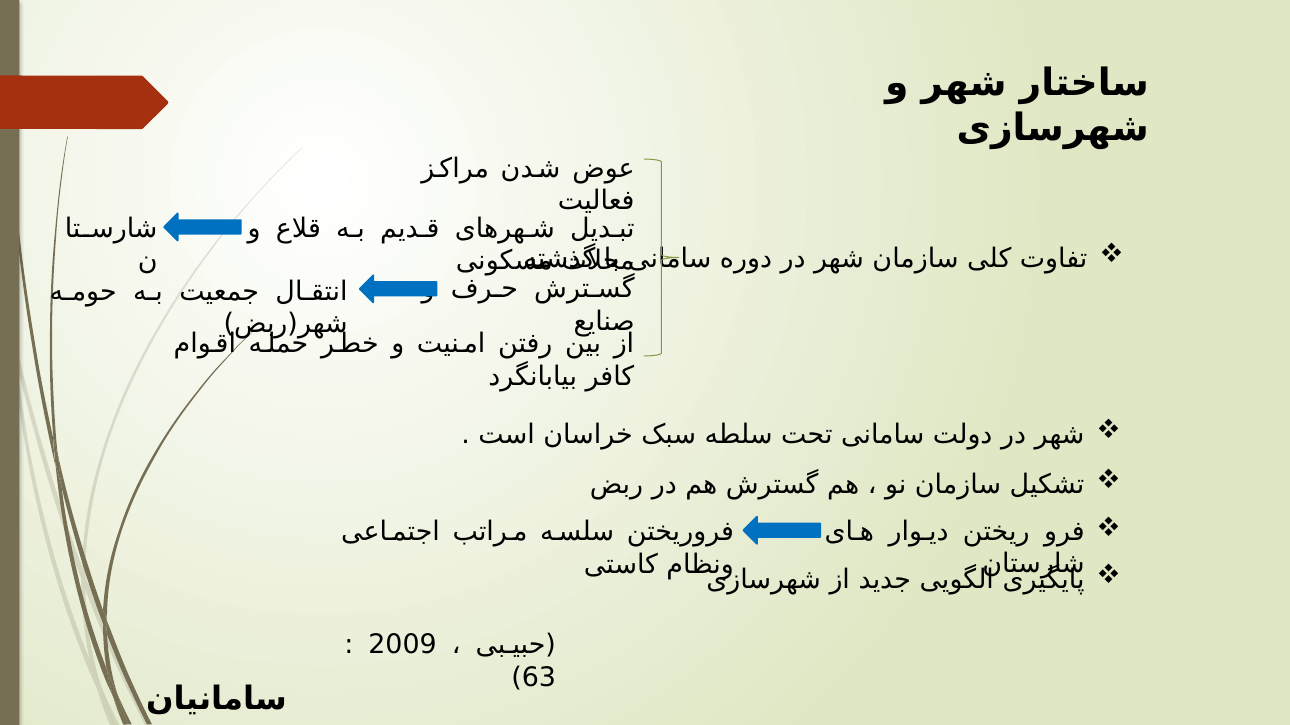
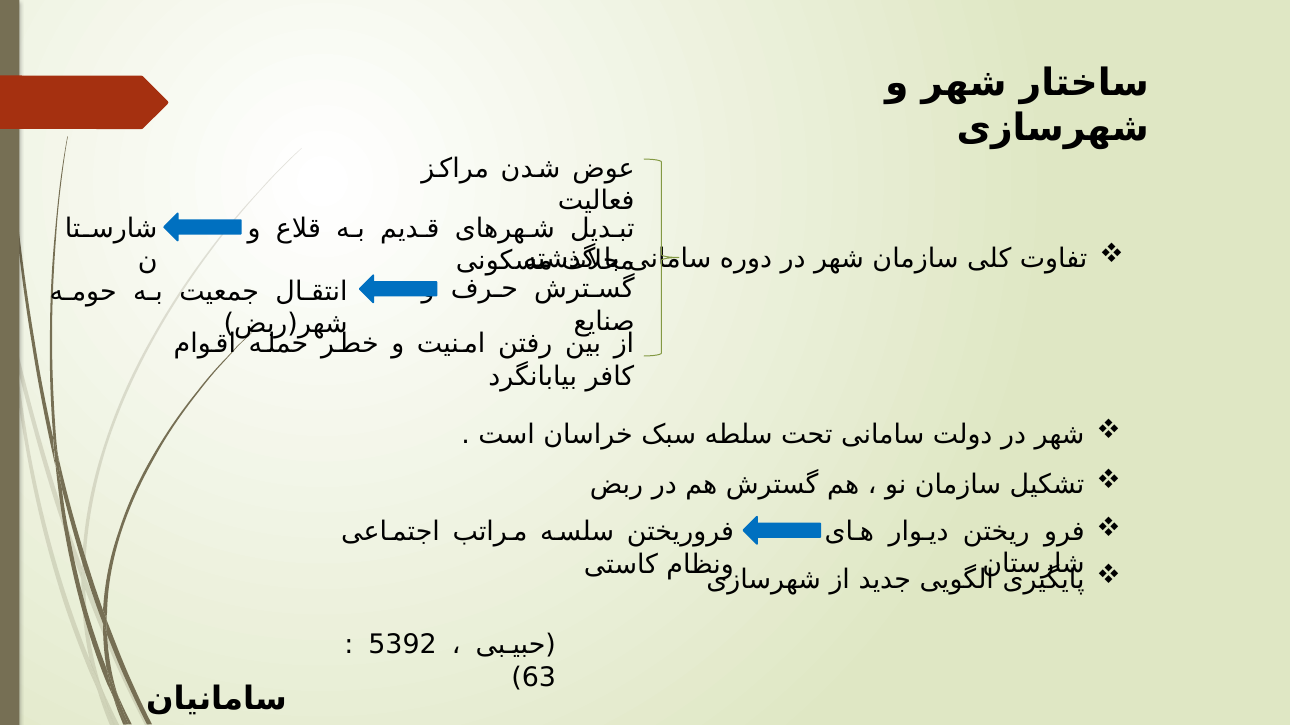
2009: 2009 -> 5392
